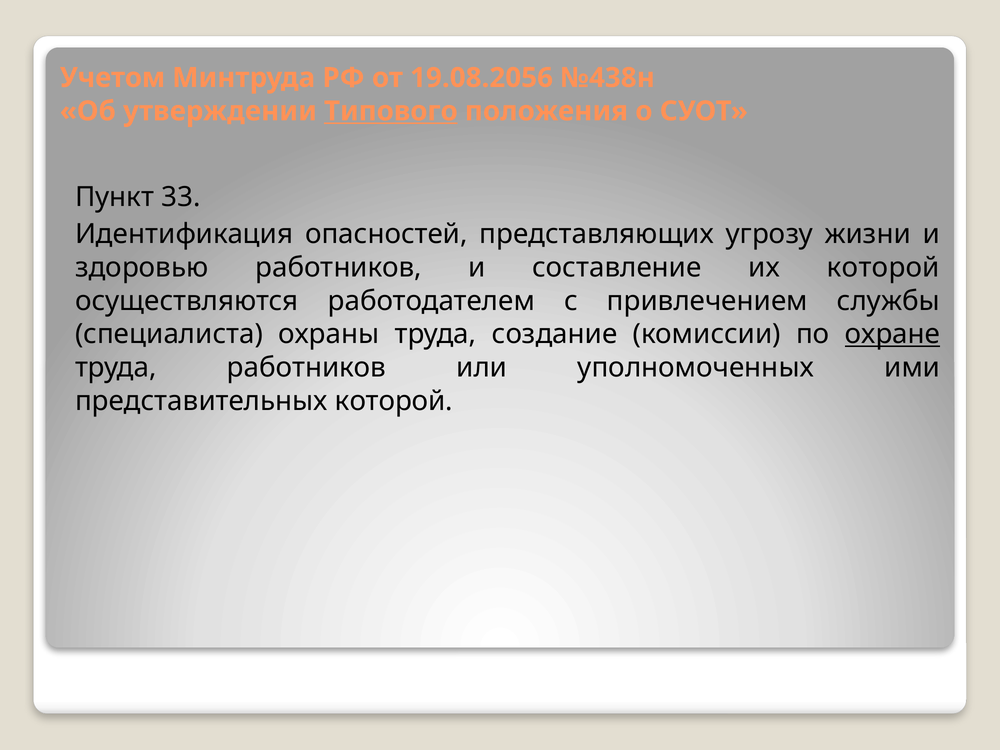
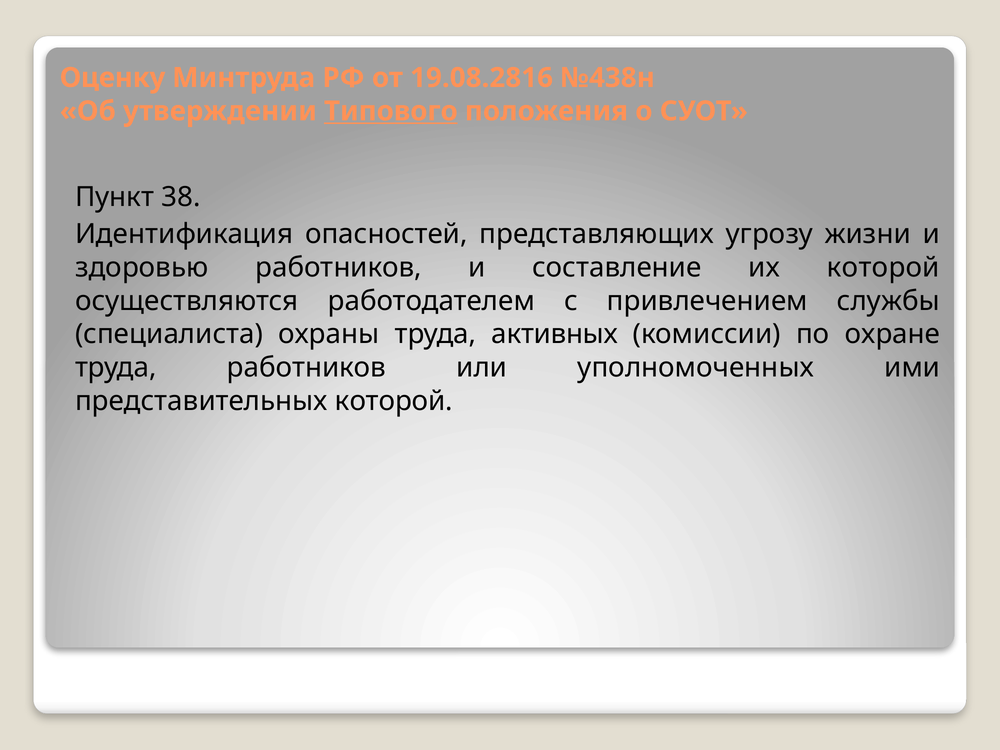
Учетом: Учетом -> Оценку
19.08.2056: 19.08.2056 -> 19.08.2816
33: 33 -> 38
создание: создание -> активных
охране underline: present -> none
